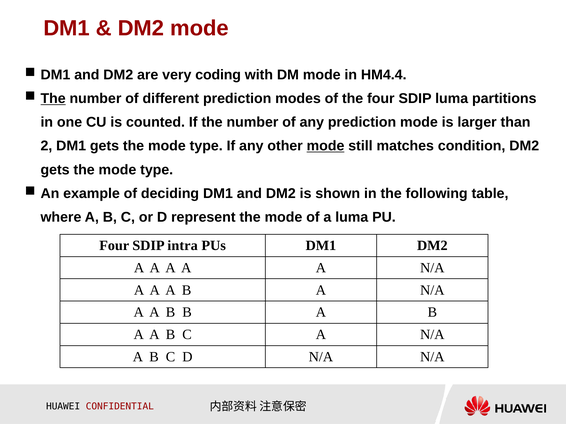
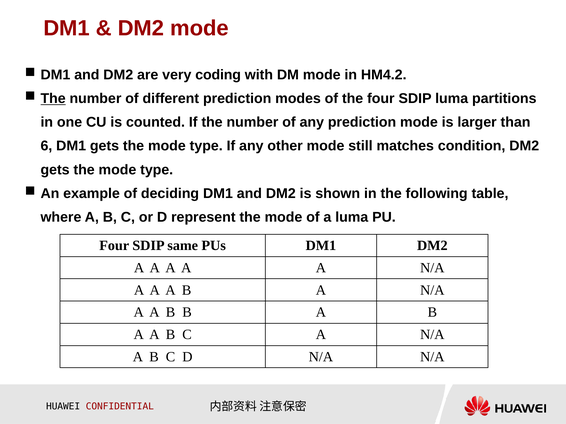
HM4.4: HM4.4 -> HM4.2
2: 2 -> 6
mode at (326, 146) underline: present -> none
intra: intra -> same
